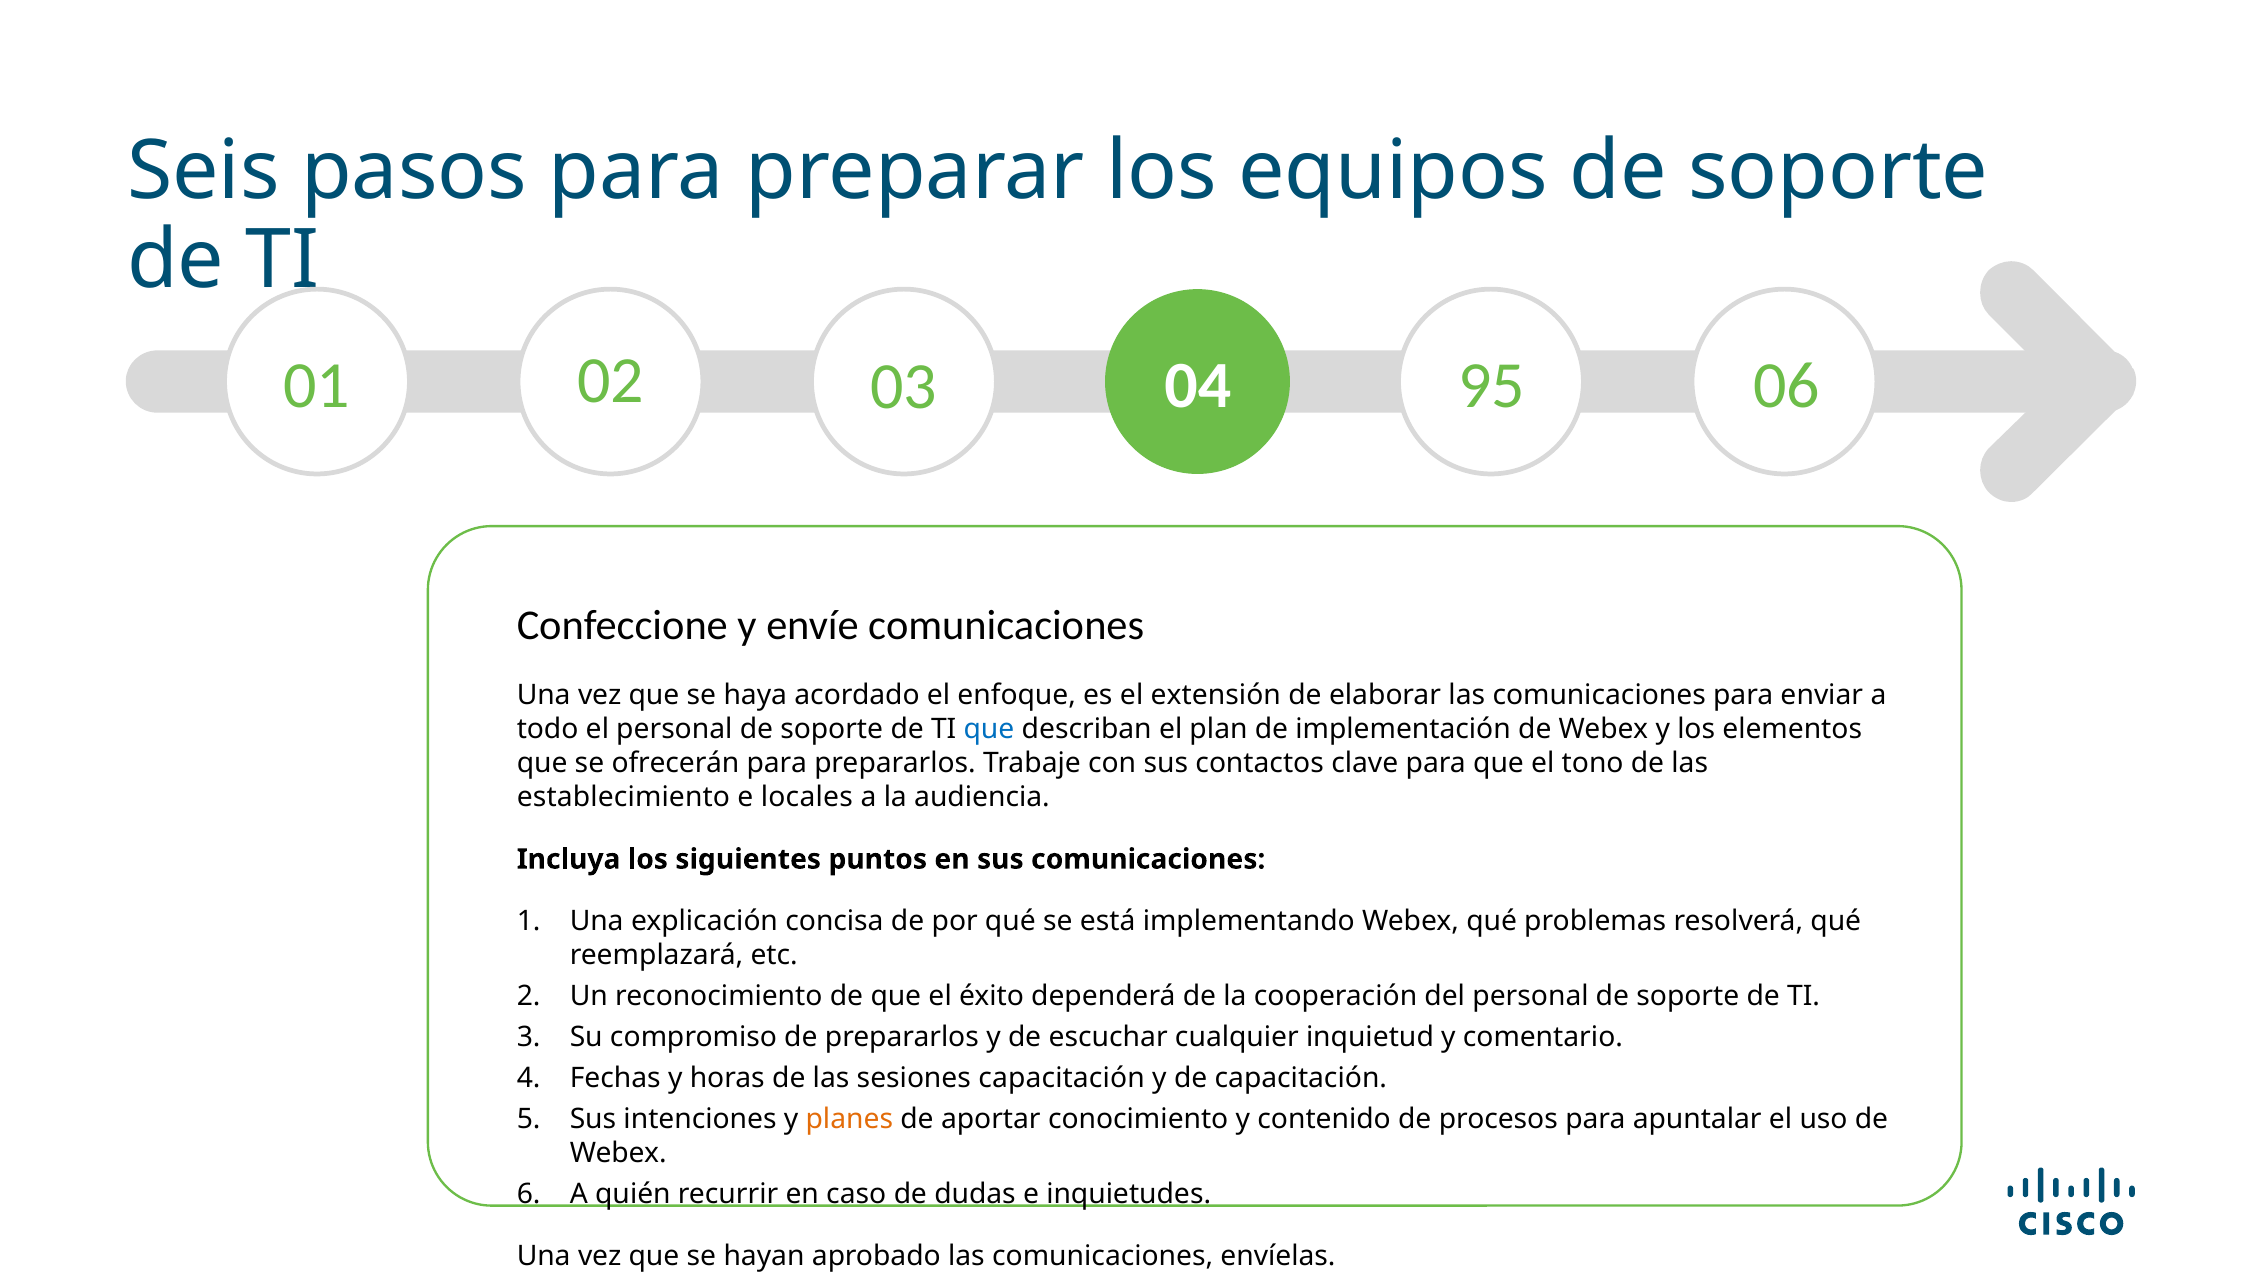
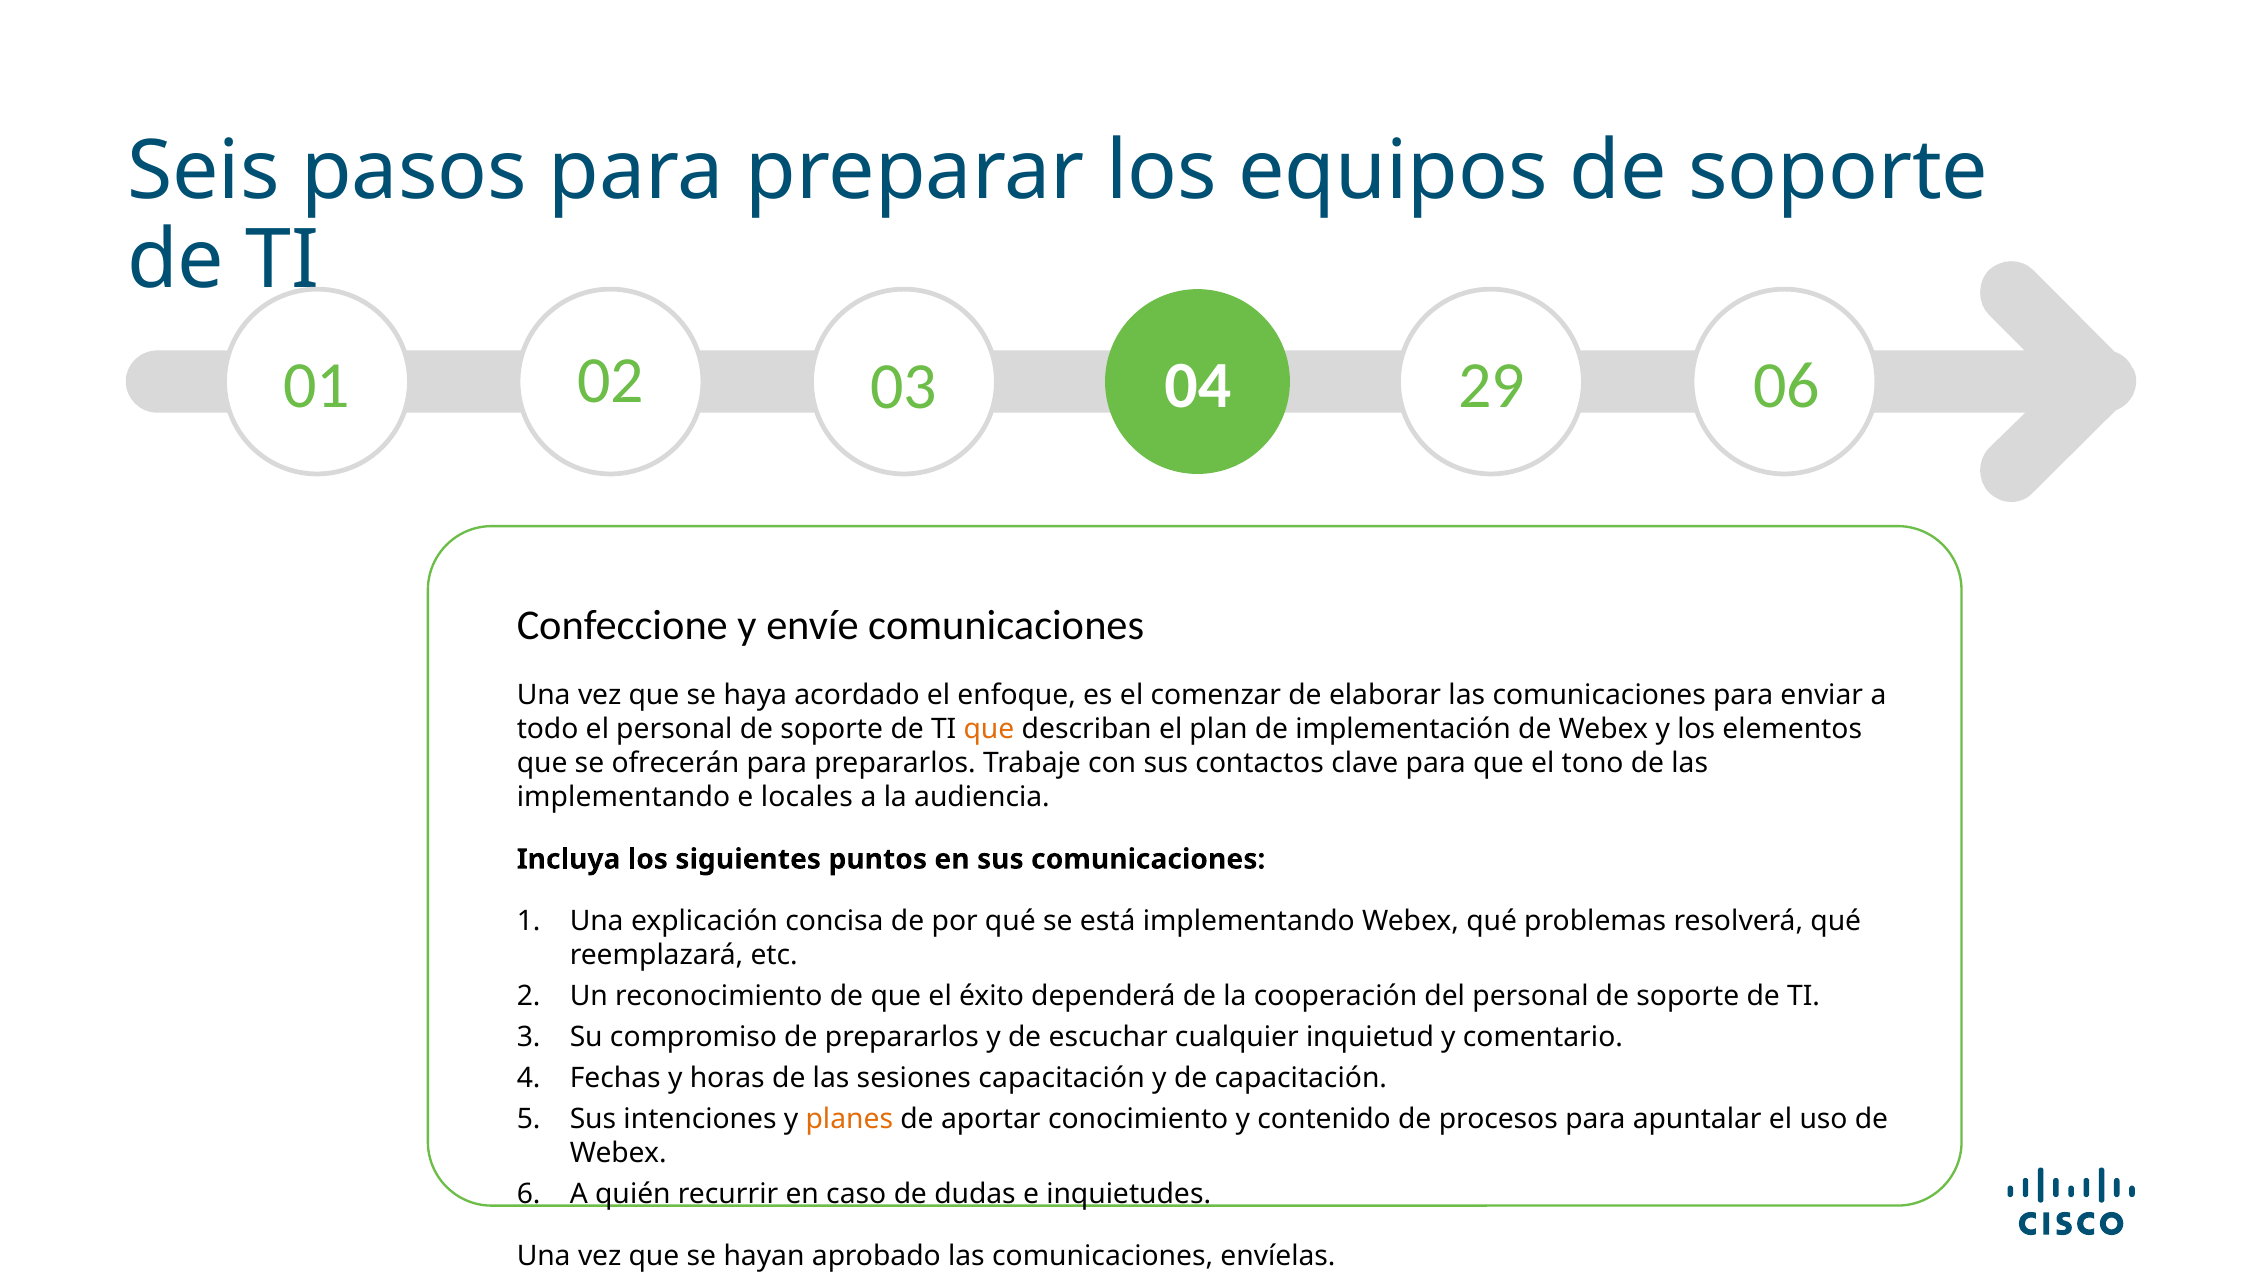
95: 95 -> 29
extensión: extensión -> comenzar
que at (989, 730) colour: blue -> orange
establecimiento at (623, 797): establecimiento -> implementando
